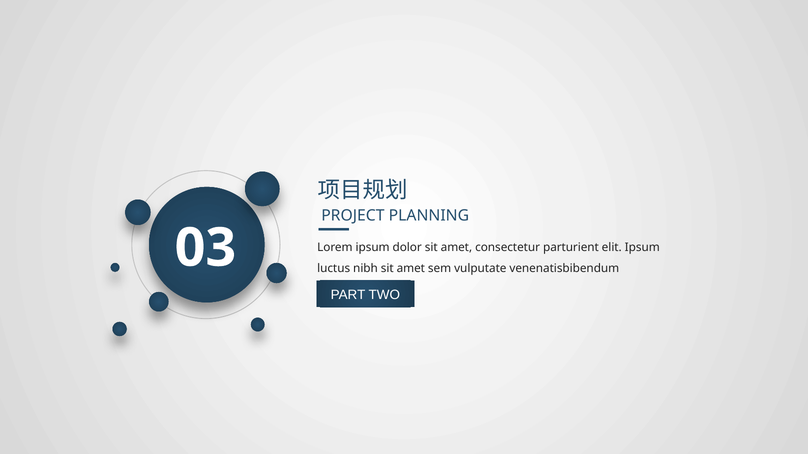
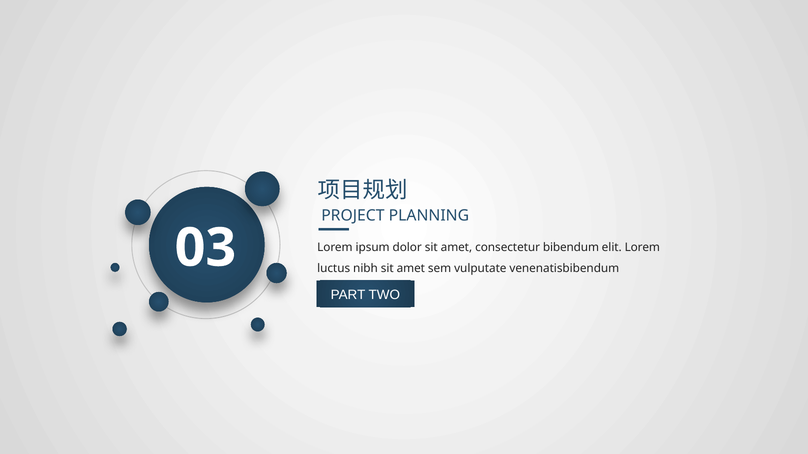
parturient: parturient -> bibendum
elit Ipsum: Ipsum -> Lorem
